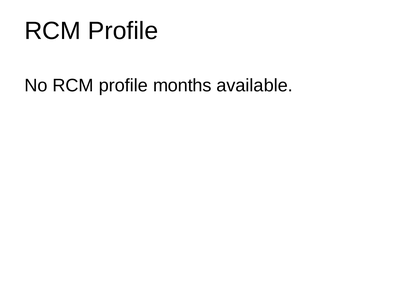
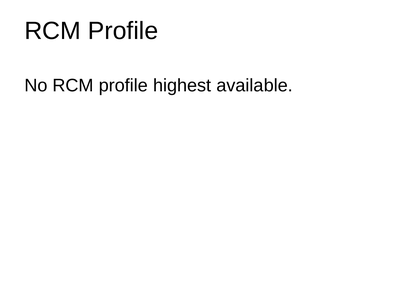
months: months -> highest
